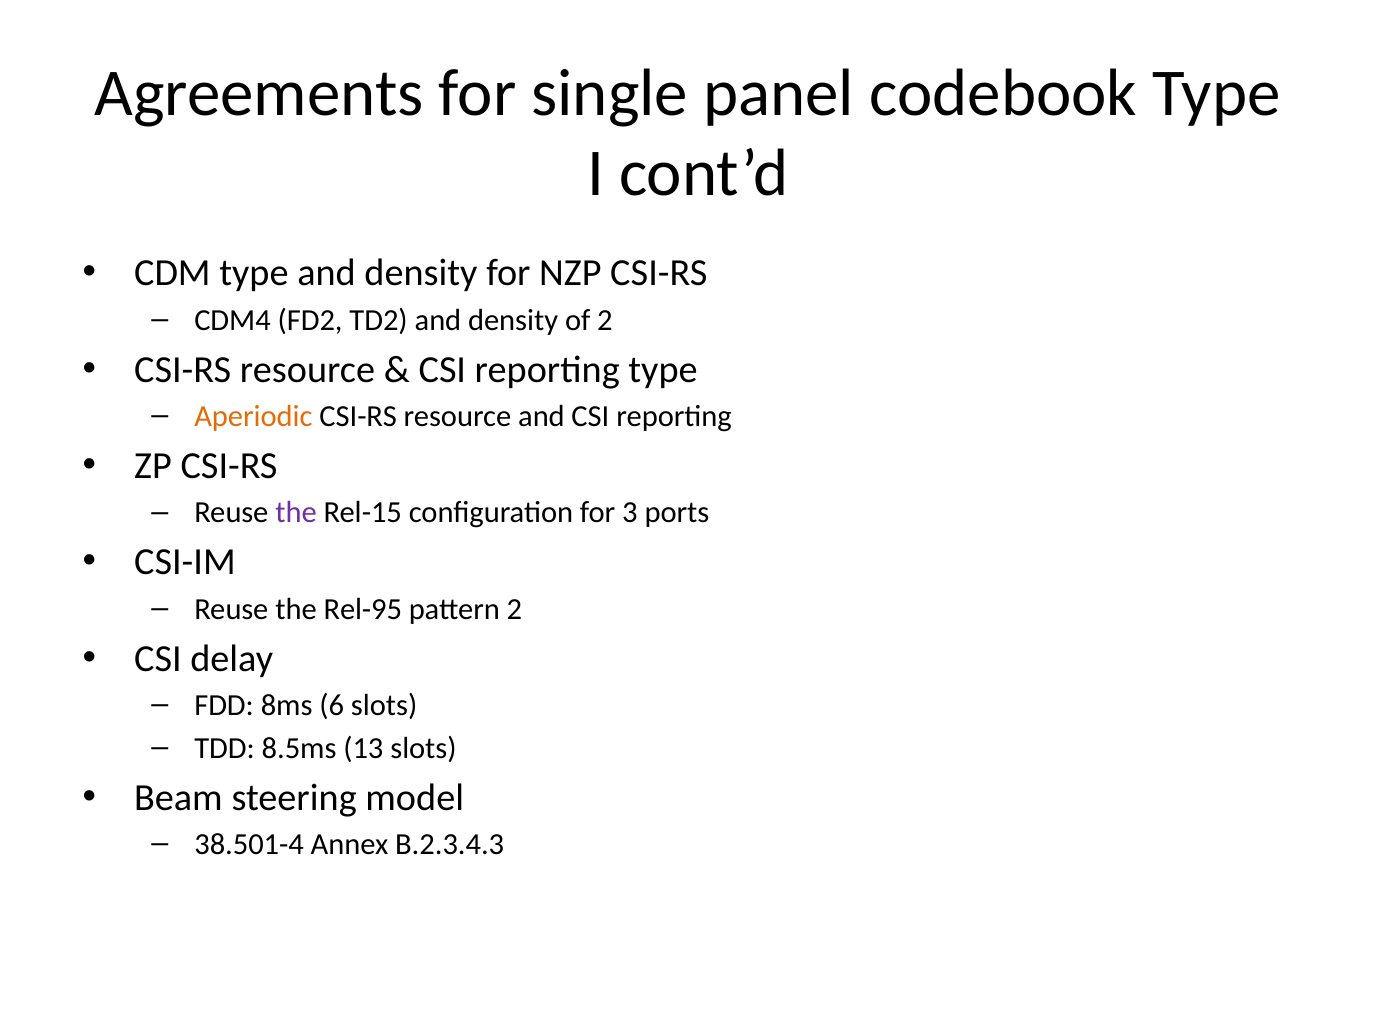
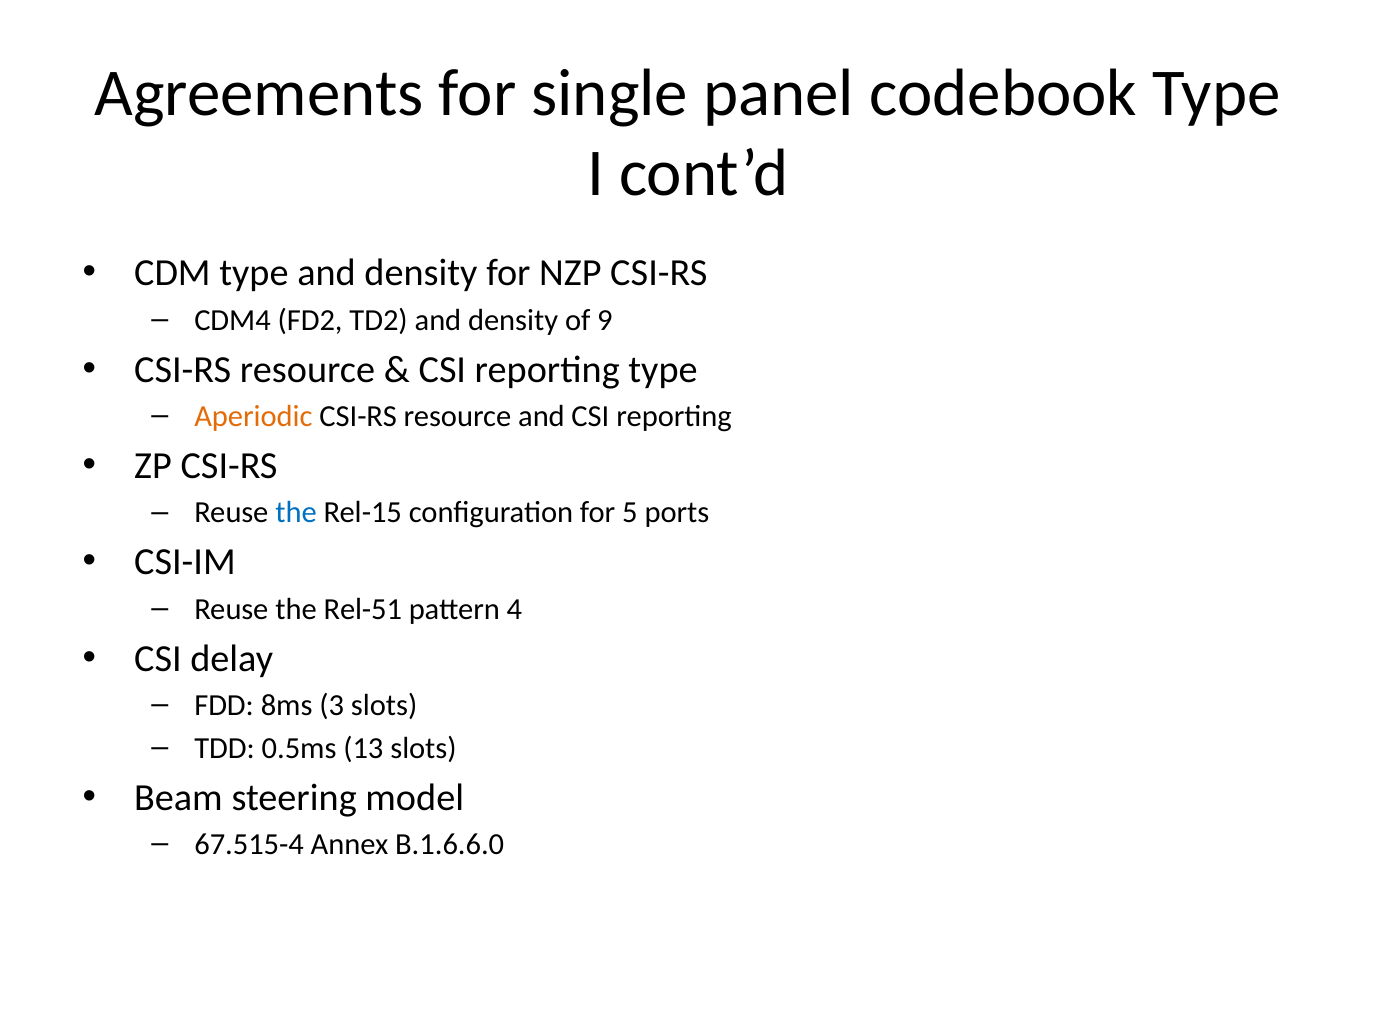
of 2: 2 -> 9
the at (296, 513) colour: purple -> blue
3: 3 -> 5
Rel-95: Rel-95 -> Rel-51
pattern 2: 2 -> 4
6: 6 -> 3
8.5ms: 8.5ms -> 0.5ms
38.501-4: 38.501-4 -> 67.515-4
B.2.3.4.3: B.2.3.4.3 -> B.1.6.6.0
